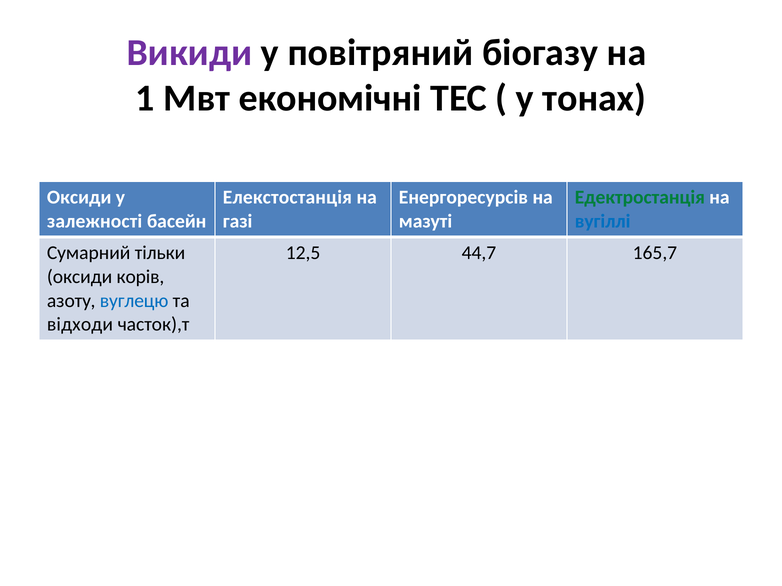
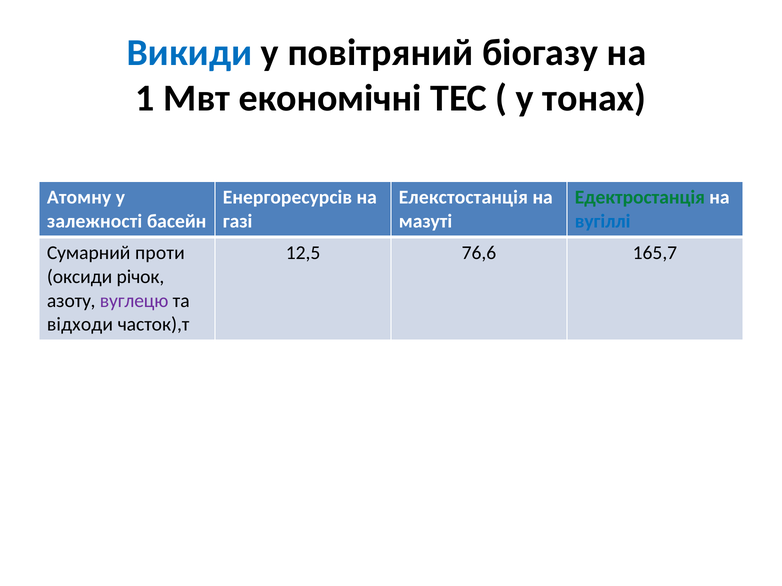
Викиди colour: purple -> blue
Оксиди at (79, 198): Оксиди -> Атомну
Елекстостанція: Елекстостанція -> Енергоресурсів
Енергоресурсів: Енергоресурсів -> Елекстостанція
тільки: тільки -> проти
44,7: 44,7 -> 76,6
корів: корів -> річок
вуглецю colour: blue -> purple
